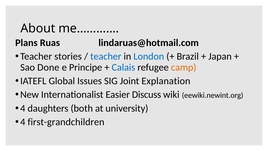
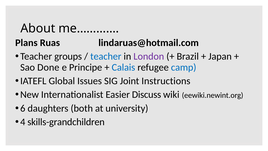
stories: stories -> groups
London colour: blue -> purple
camp colour: orange -> blue
Explanation: Explanation -> Instructions
4 at (23, 108): 4 -> 6
first-grandchildren: first-grandchildren -> skills-grandchildren
